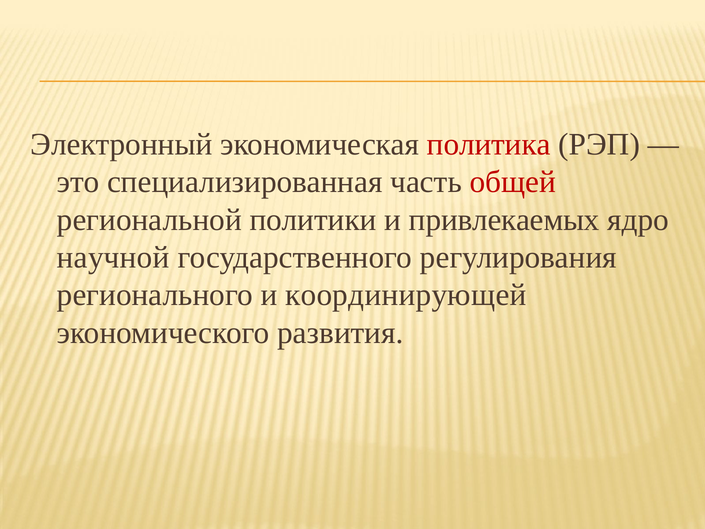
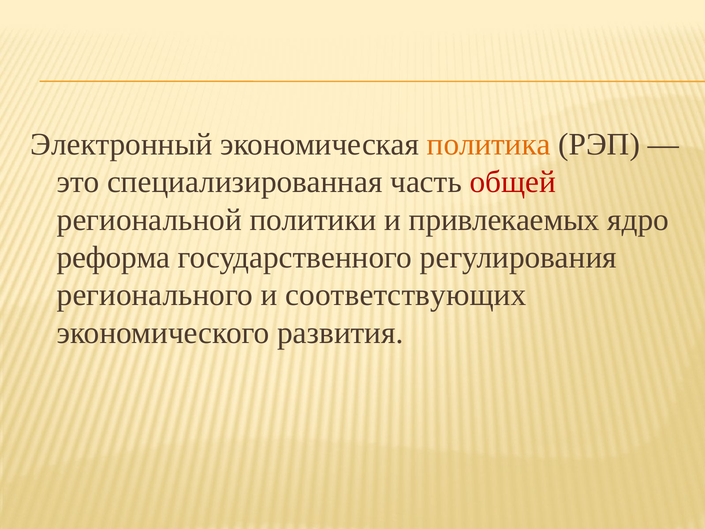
политика colour: red -> orange
научной: научной -> реформа
координирующей: координирующей -> соответствующих
